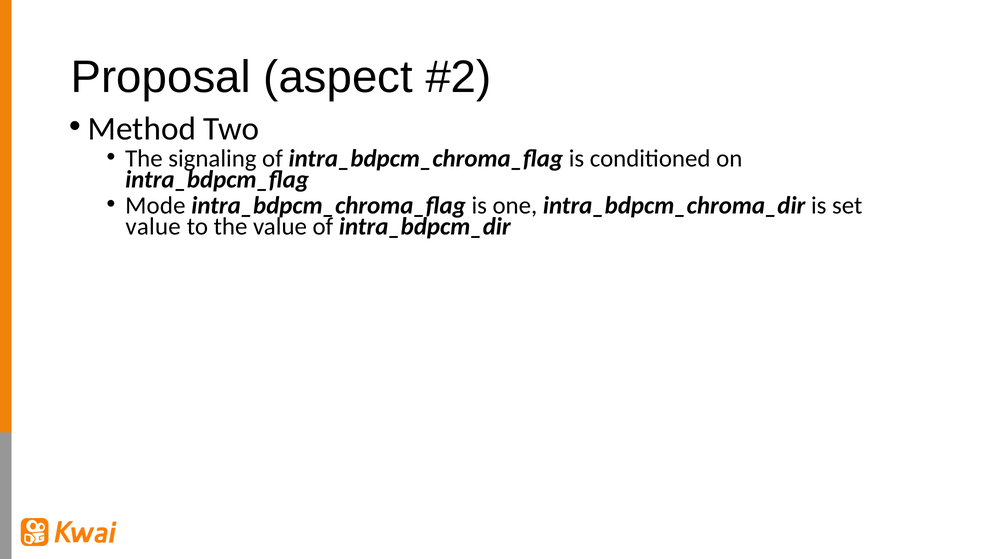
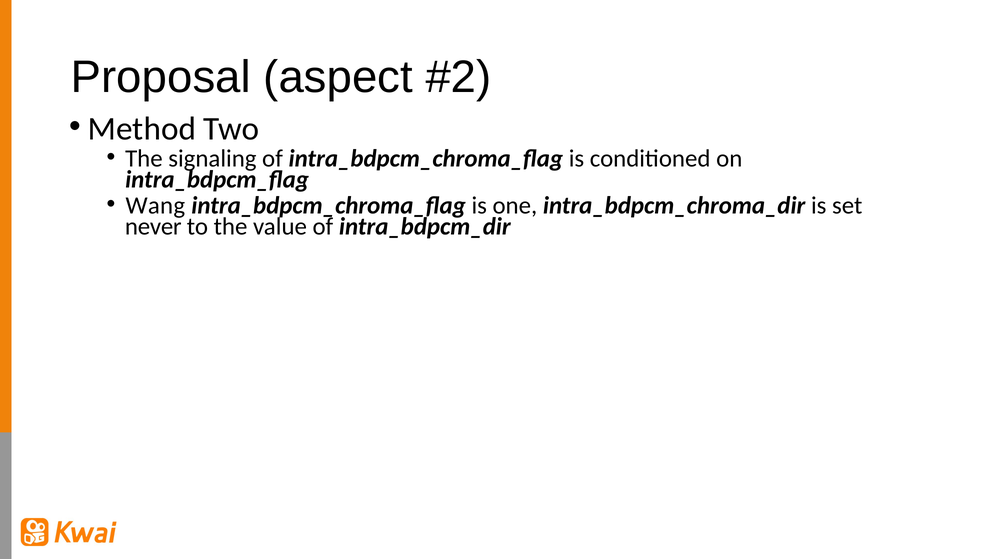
Mode: Mode -> Wang
value at (153, 227): value -> never
